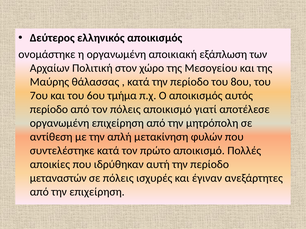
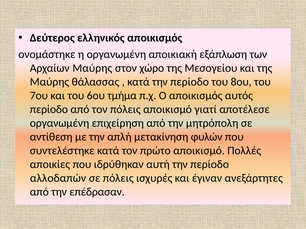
Αρχαίων Πολιτική: Πολιτική -> Μαύρης
μεταναστών: μεταναστών -> αλλοδαπών
την επιχείρηση: επιχείρηση -> επέδρασαν
